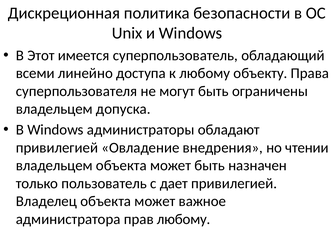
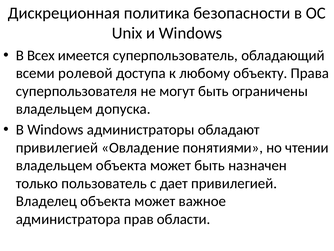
Этот: Этот -> Всех
линейно: линейно -> ролевой
внедрения: внедрения -> понятиями
прав любому: любому -> области
